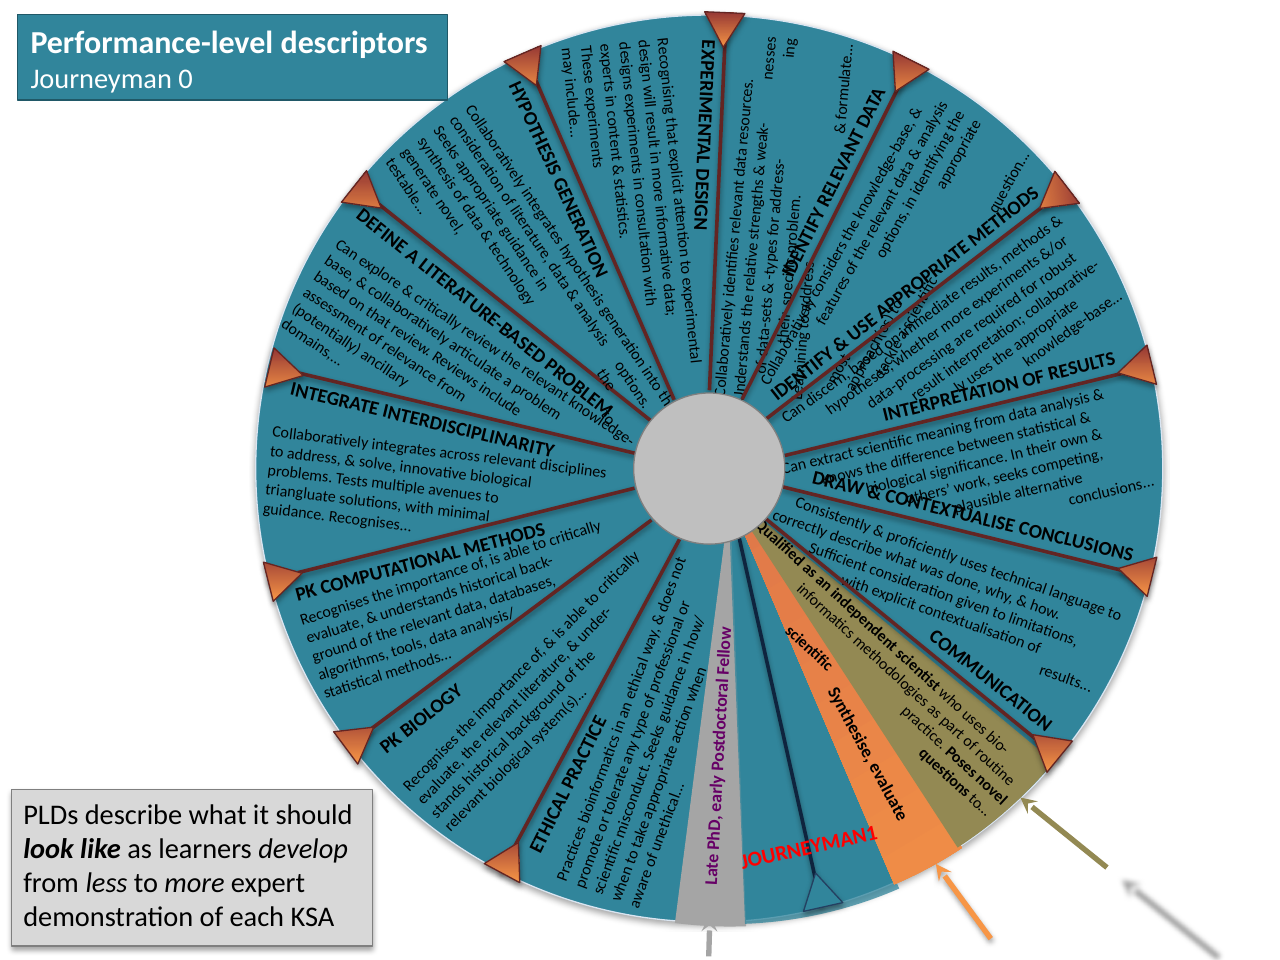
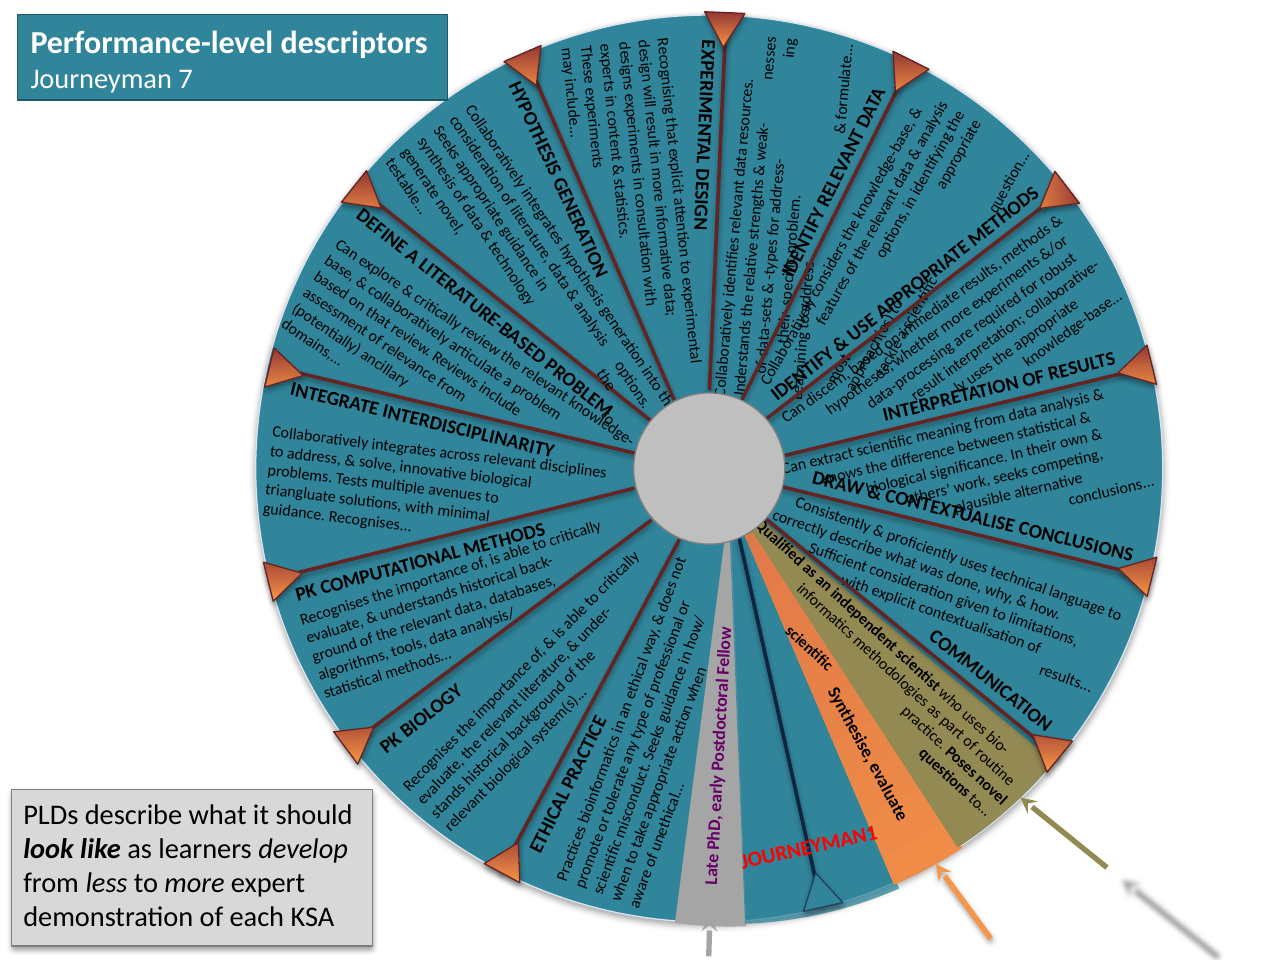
0: 0 -> 7
